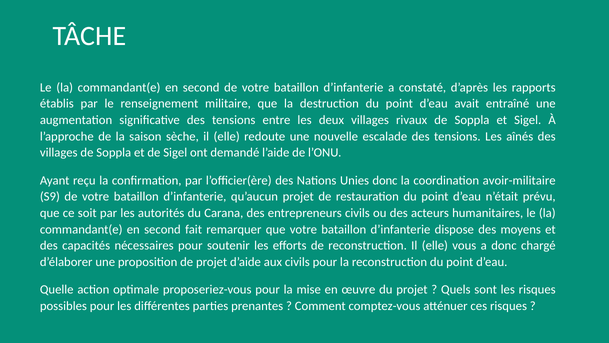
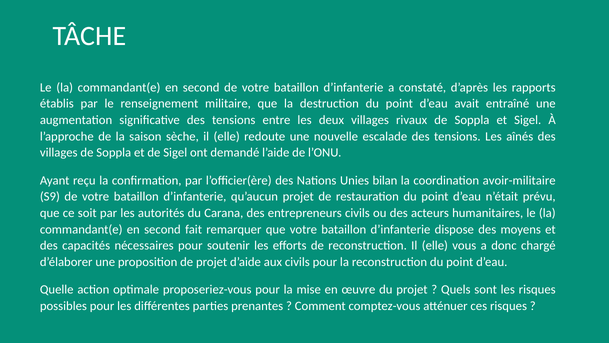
Unies donc: donc -> bilan
